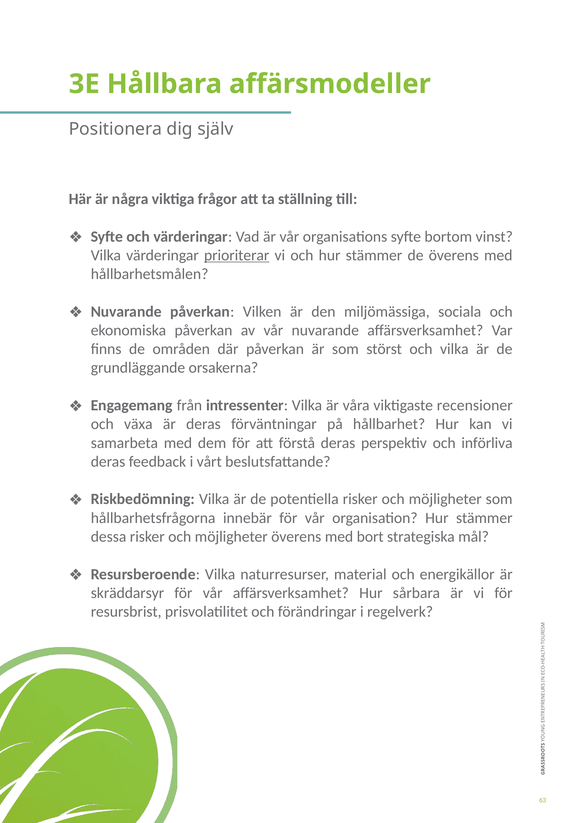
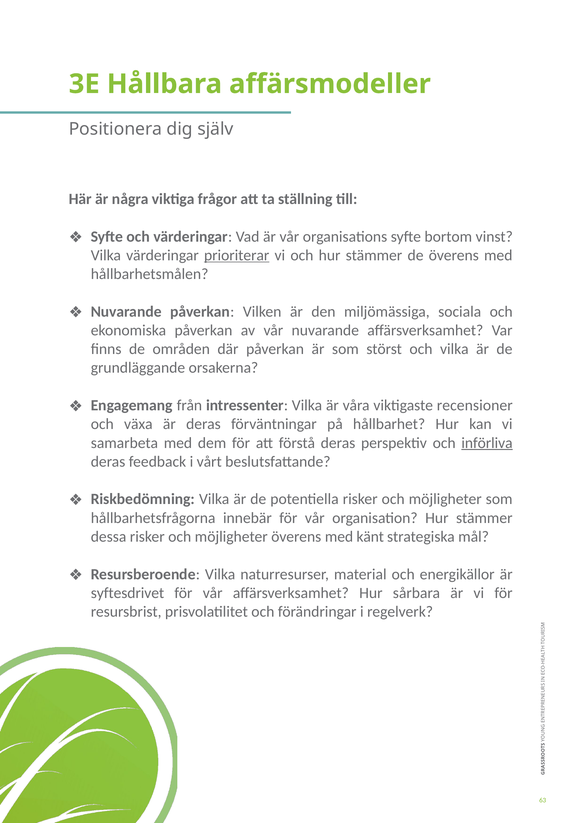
införliva underline: none -> present
bort: bort -> känt
skräddarsyr: skräddarsyr -> syftesdrivet
